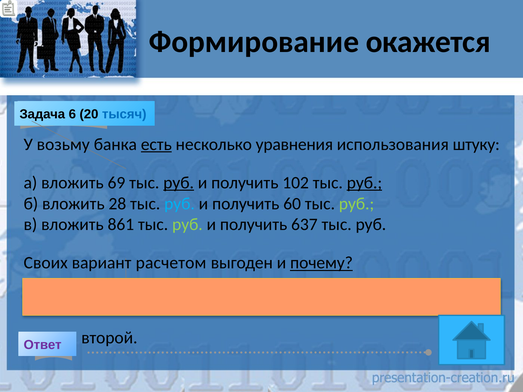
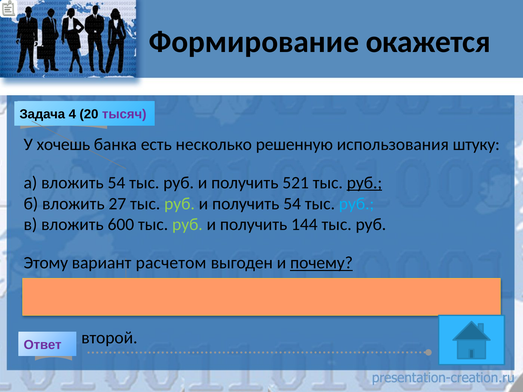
6: 6 -> 4
тысяч colour: blue -> purple
возьму: возьму -> хочешь
есть underline: present -> none
уравнения: уравнения -> решенную
вложить 69: 69 -> 54
руб at (179, 183) underline: present -> none
102: 102 -> 521
28: 28 -> 27
руб at (180, 204) colour: light blue -> light green
получить 60: 60 -> 54
руб at (357, 204) colour: light green -> light blue
861: 861 -> 600
637: 637 -> 144
Своих: Своих -> Этому
